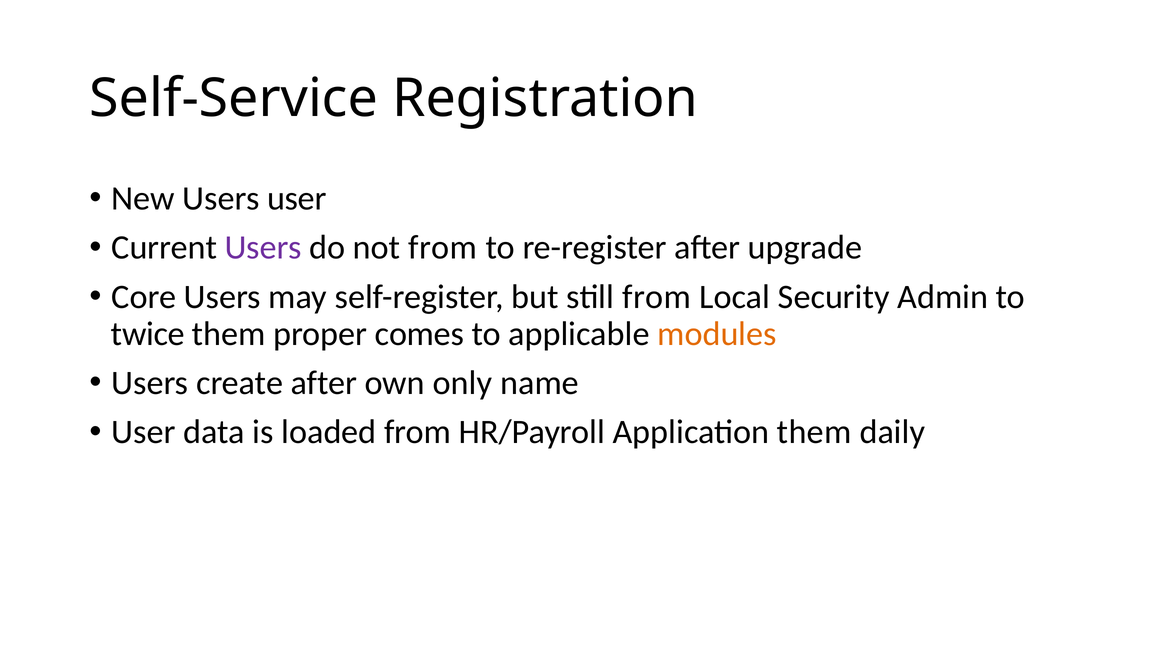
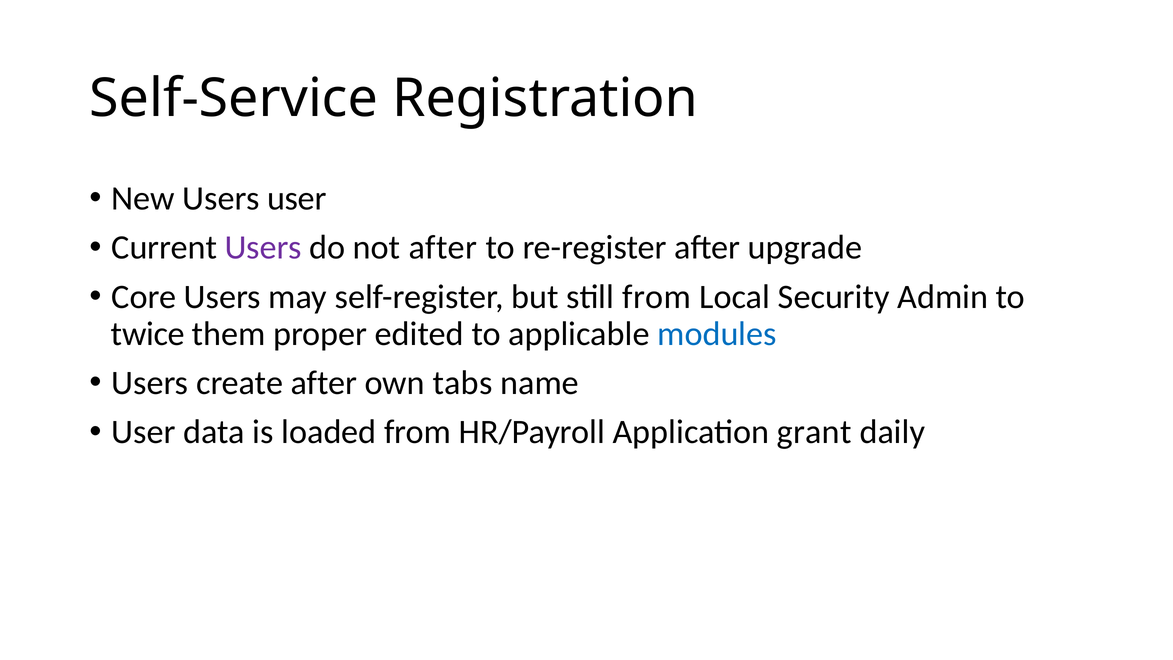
not from: from -> after
comes: comes -> edited
modules colour: orange -> blue
only: only -> tabs
Application them: them -> grant
